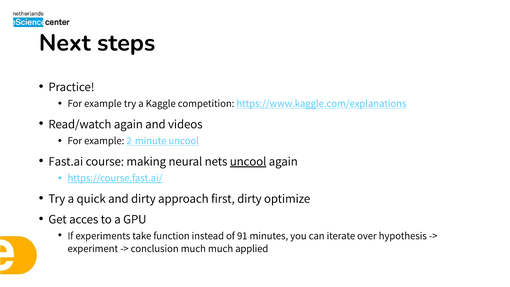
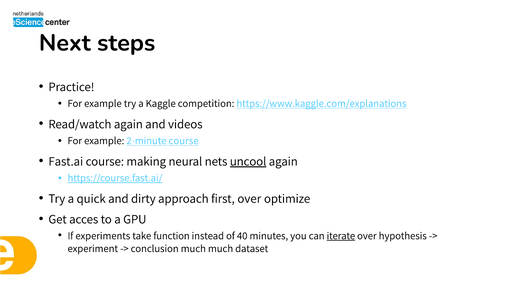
2-minute uncool: uncool -> course
first dirty: dirty -> over
91: 91 -> 40
iterate underline: none -> present
applied: applied -> dataset
